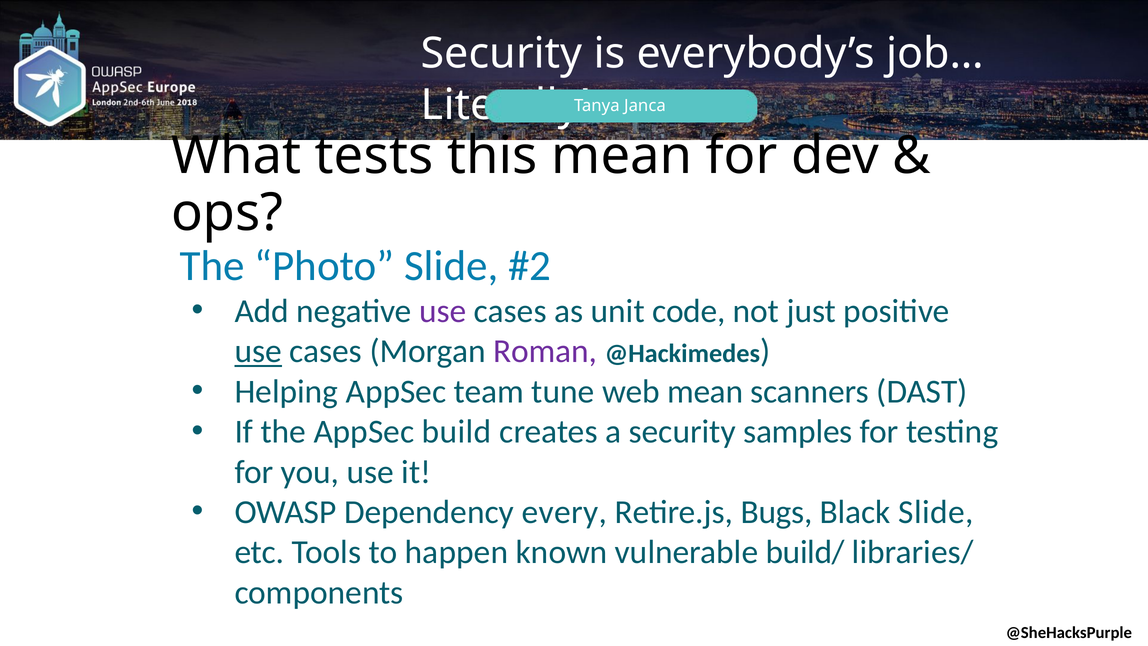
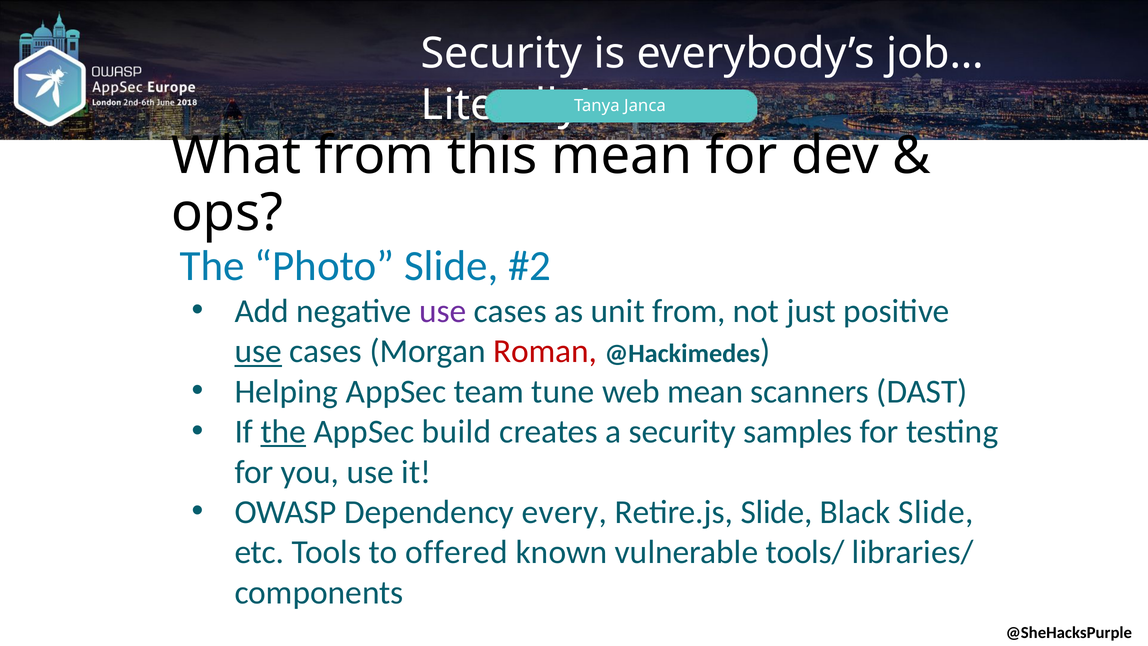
What tests: tests -> from
unit code: code -> from
Roman colour: purple -> red
the at (283, 432) underline: none -> present
Retire.js Bugs: Bugs -> Slide
happen: happen -> offered
build/: build/ -> tools/
